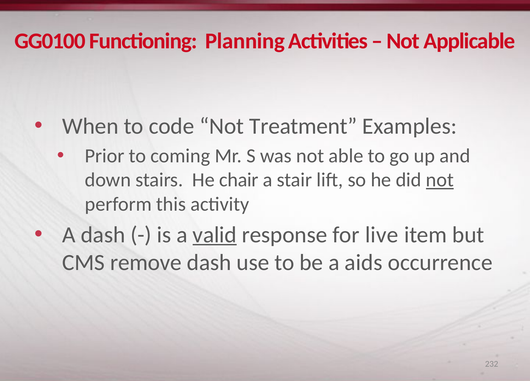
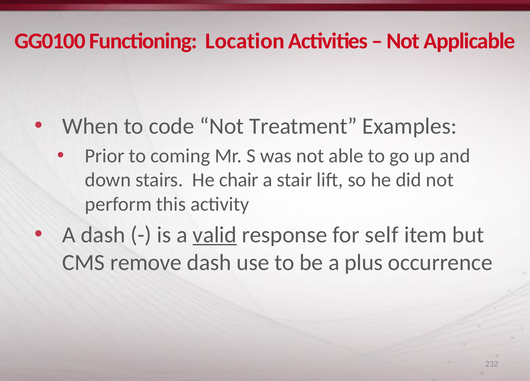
Planning: Planning -> Location
not at (440, 180) underline: present -> none
live: live -> self
aids: aids -> plus
